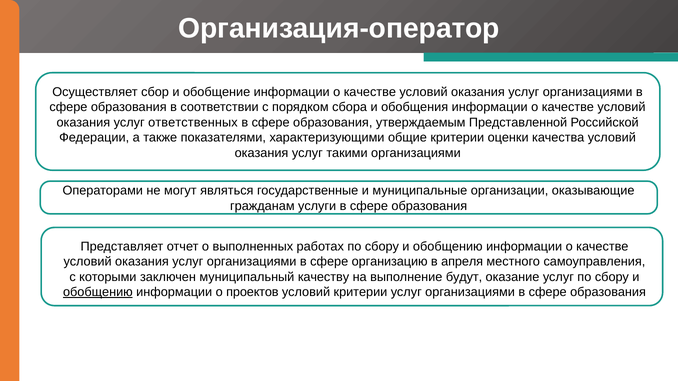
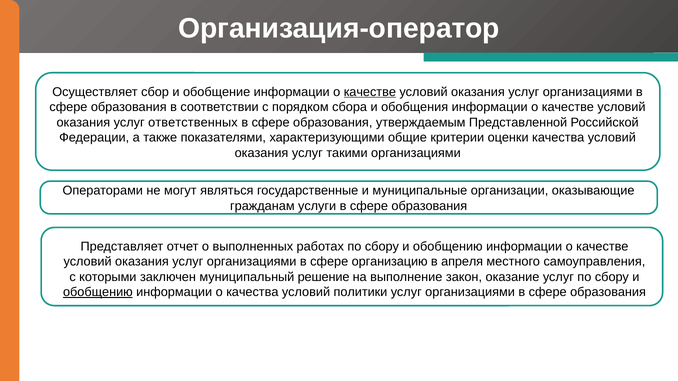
качестве at (370, 92) underline: none -> present
качеству: качеству -> решение
будут: будут -> закон
о проектов: проектов -> качества
условий критерии: критерии -> политики
